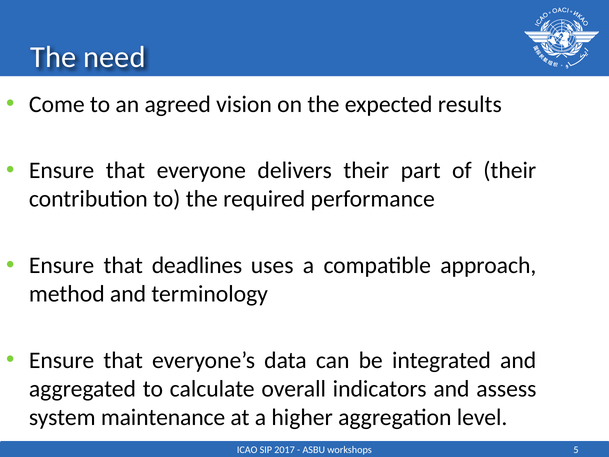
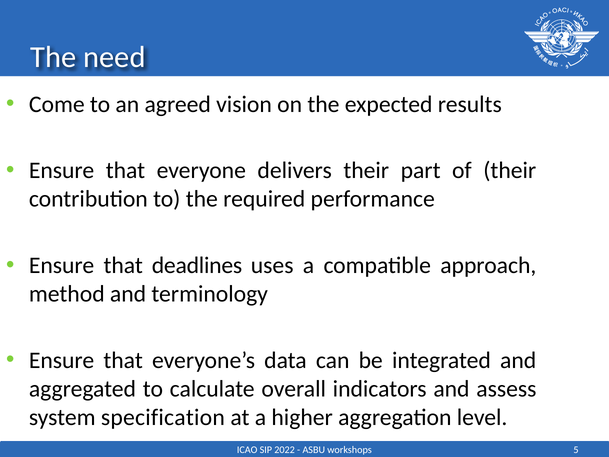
maintenance: maintenance -> specification
2017: 2017 -> 2022
